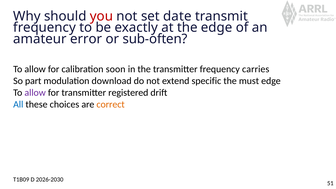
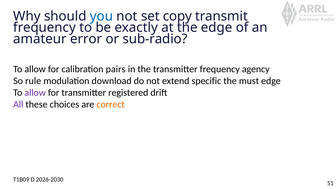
you colour: red -> blue
date: date -> copy
sub-often: sub-often -> sub-radio
soon: soon -> pairs
carries: carries -> agency
part: part -> rule
All colour: blue -> purple
